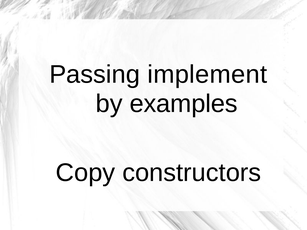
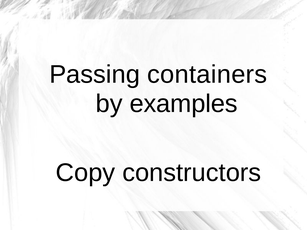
implement: implement -> containers
